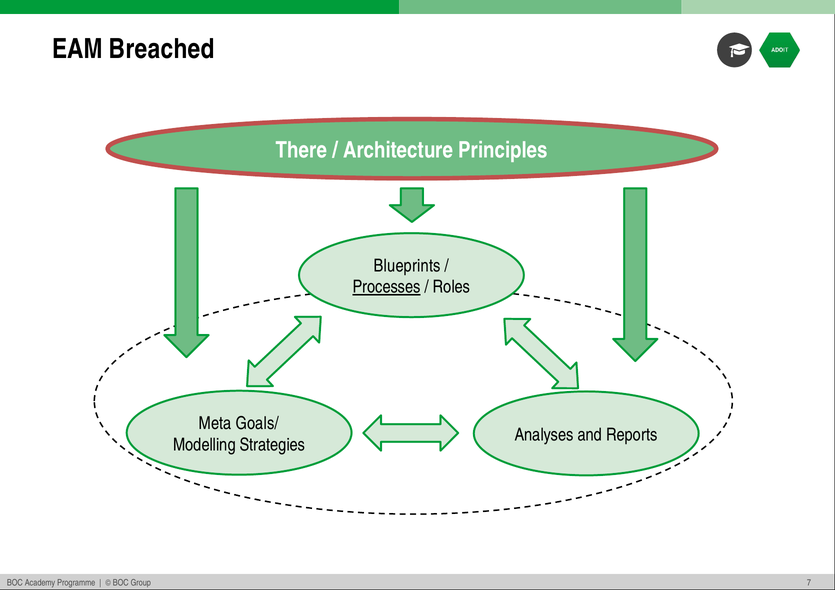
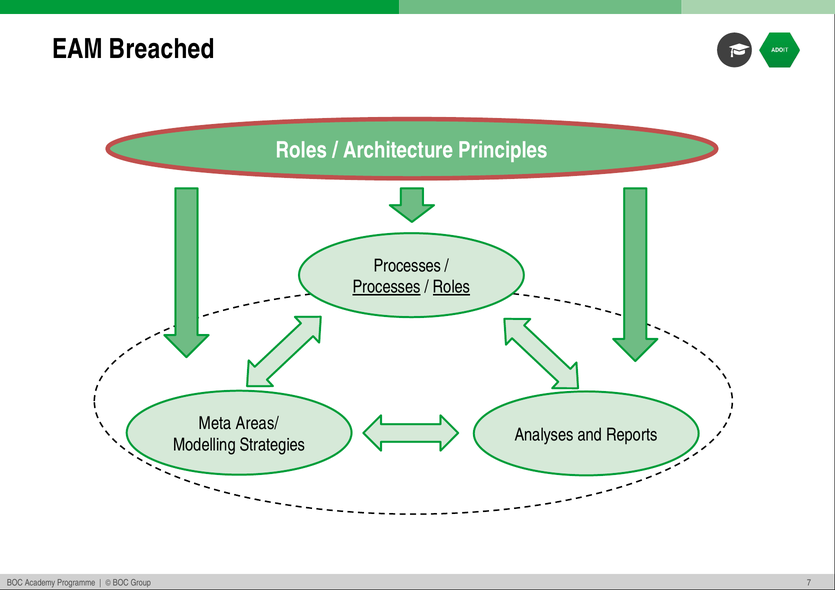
There at (301, 150): There -> Roles
Blueprints at (407, 266): Blueprints -> Processes
Roles at (452, 287) underline: none -> present
Goals/: Goals/ -> Areas/
